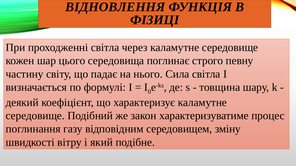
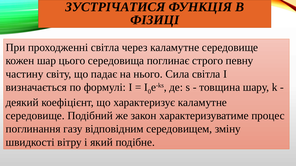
ВІДНОВЛЕННЯ: ВІДНОВЛЕННЯ -> ЗУСТРІЧАТИСЯ
